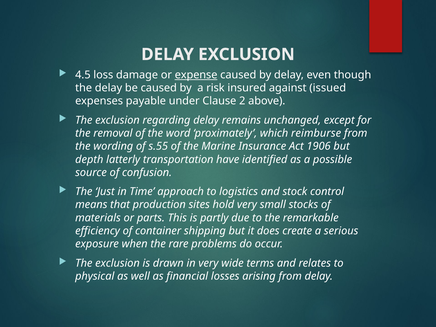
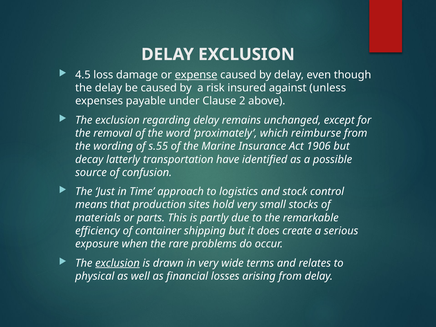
issued: issued -> unless
depth: depth -> decay
exclusion at (117, 263) underline: none -> present
